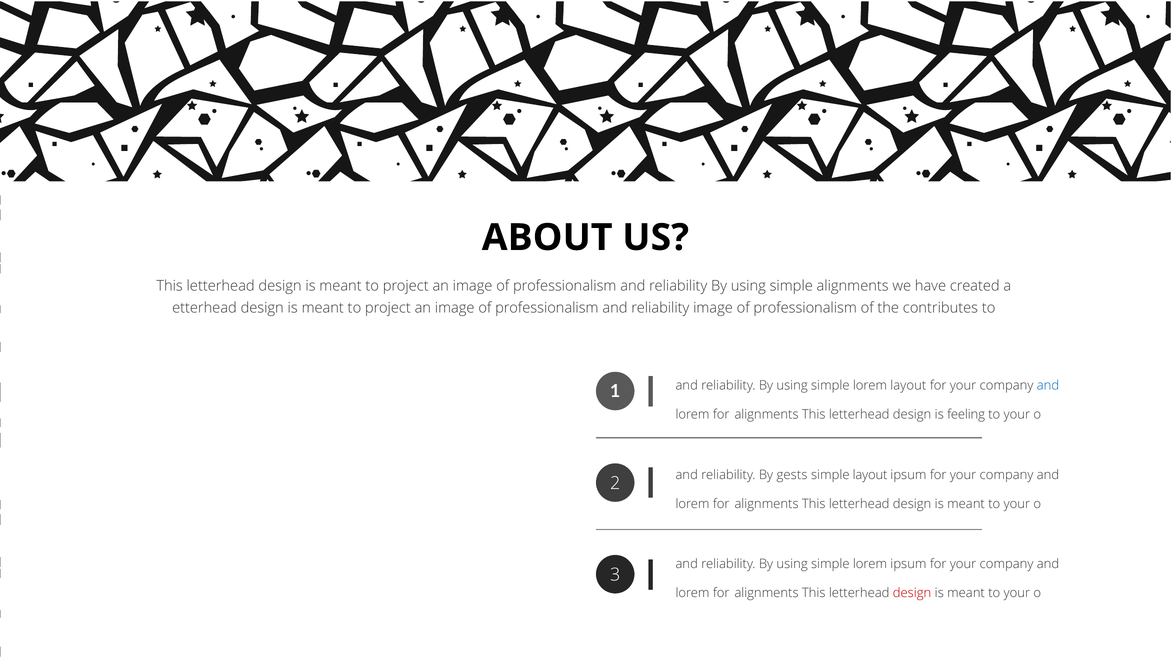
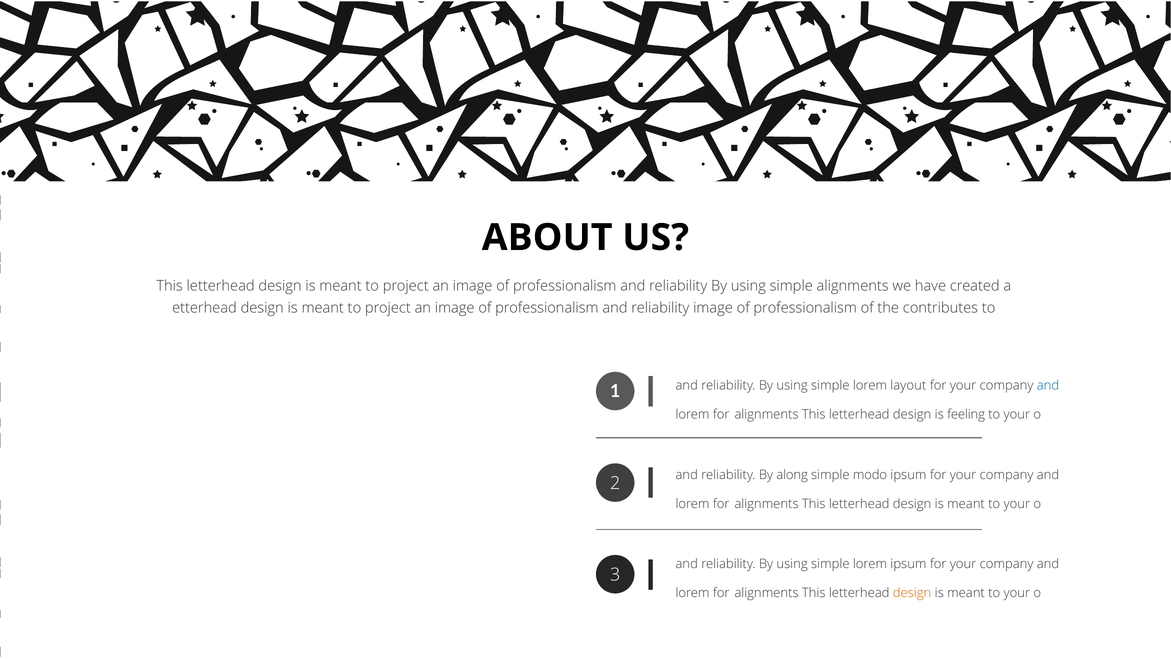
gests: gests -> along
simple layout: layout -> modo
design at (912, 593) colour: red -> orange
